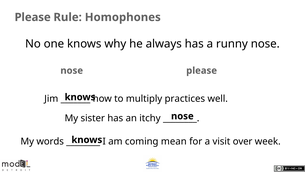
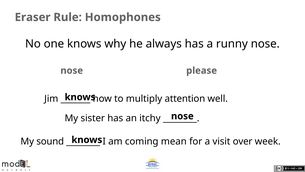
Please at (33, 17): Please -> Eraser
practices: practices -> attention
words: words -> sound
